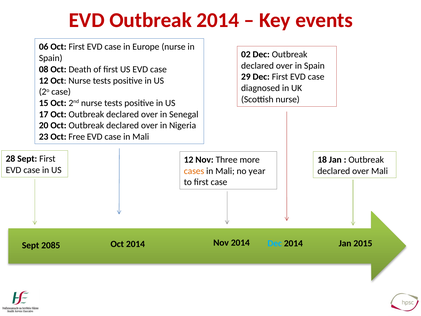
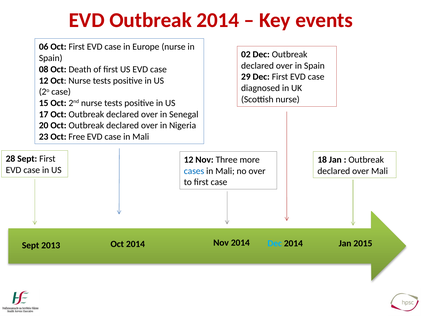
cases colour: orange -> blue
no year: year -> over
2085: 2085 -> 2013
